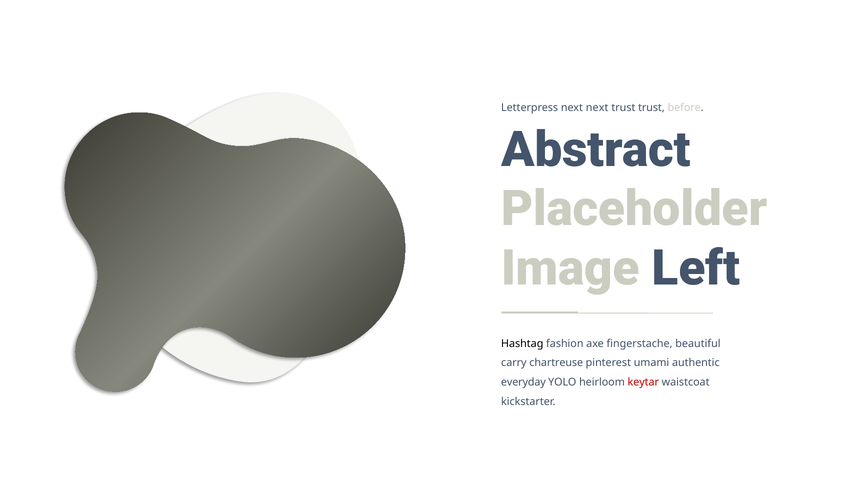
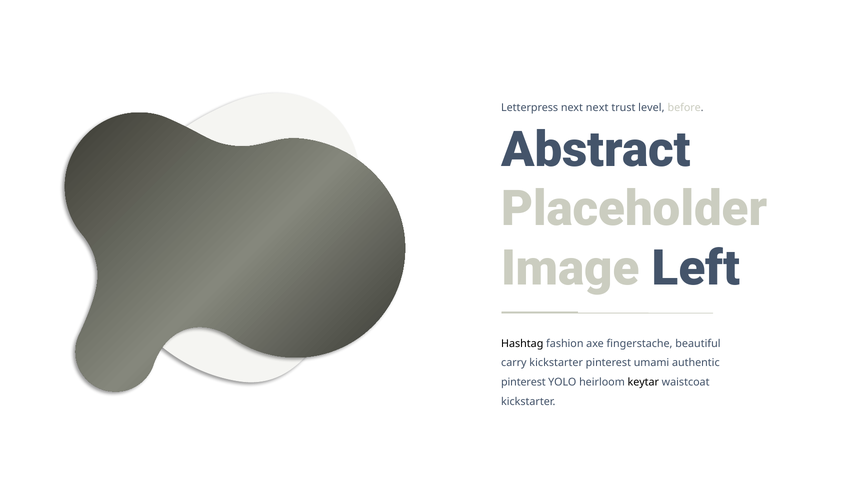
trust trust: trust -> level
carry chartreuse: chartreuse -> kickstarter
everyday at (523, 382): everyday -> pinterest
keytar colour: red -> black
